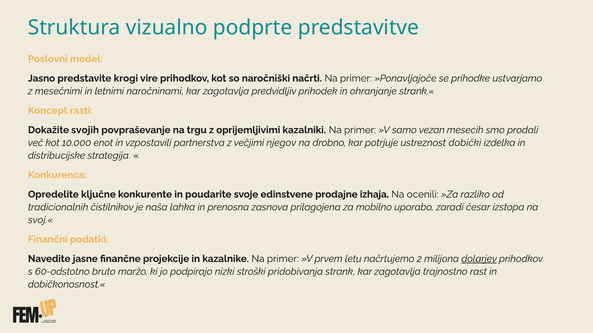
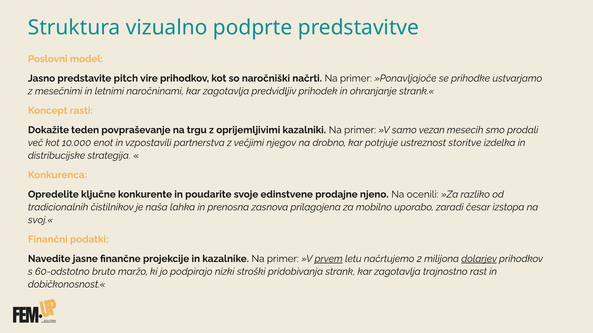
krogi: krogi -> pitch
svojih: svojih -> teden
dobički: dobički -> storitve
izhaja: izhaja -> njeno
prvem underline: none -> present
